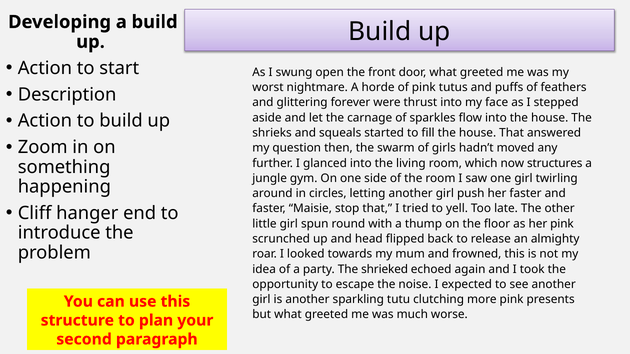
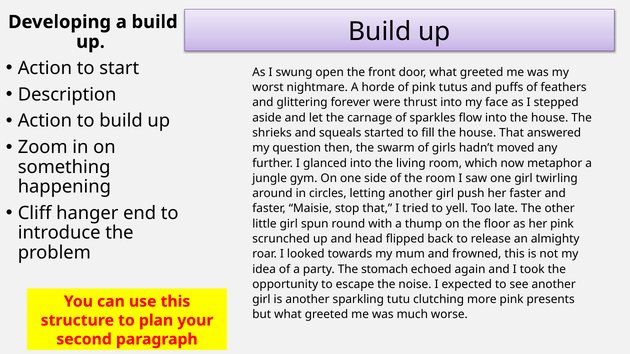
structures: structures -> metaphor
shrieked: shrieked -> stomach
